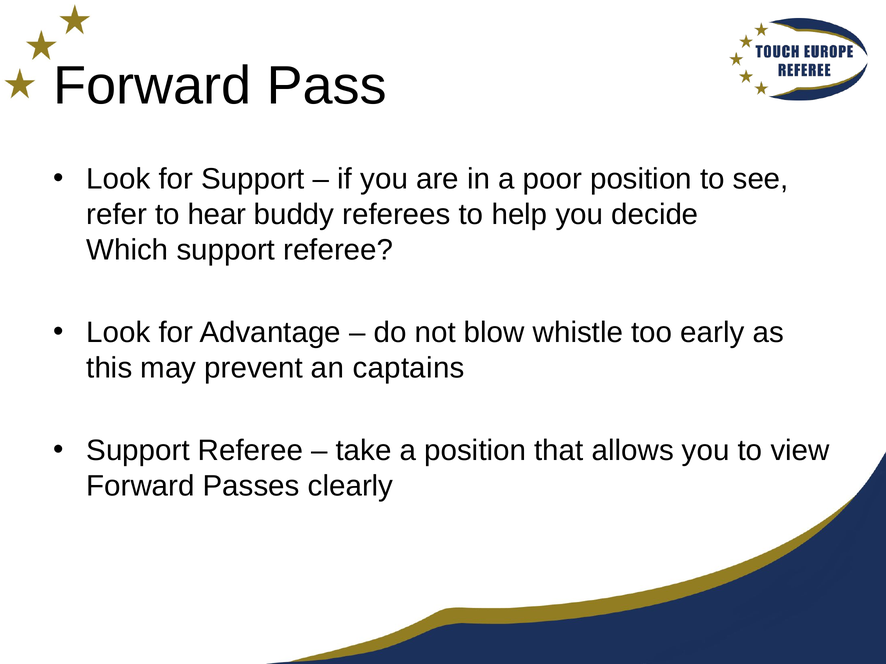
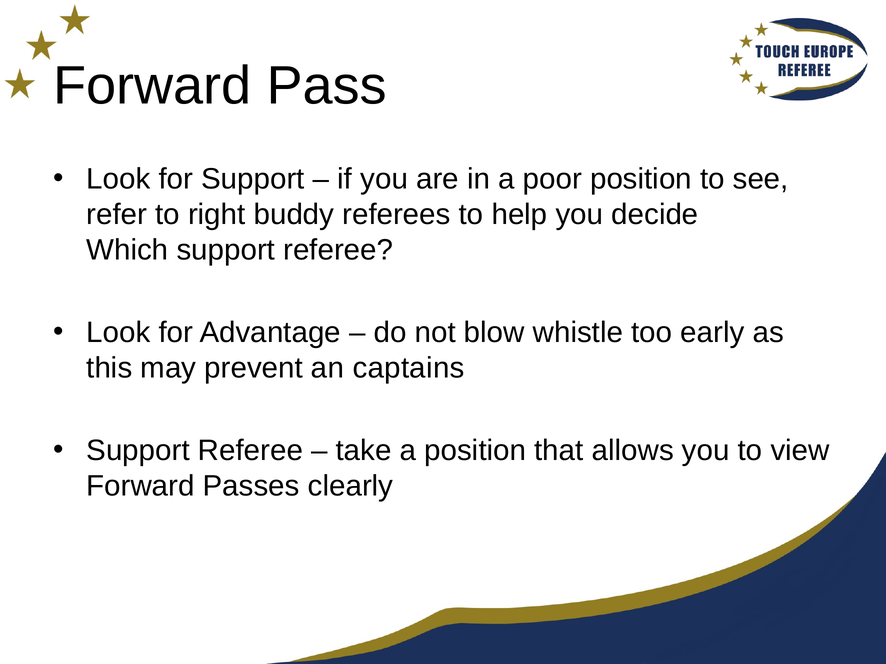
hear: hear -> right
